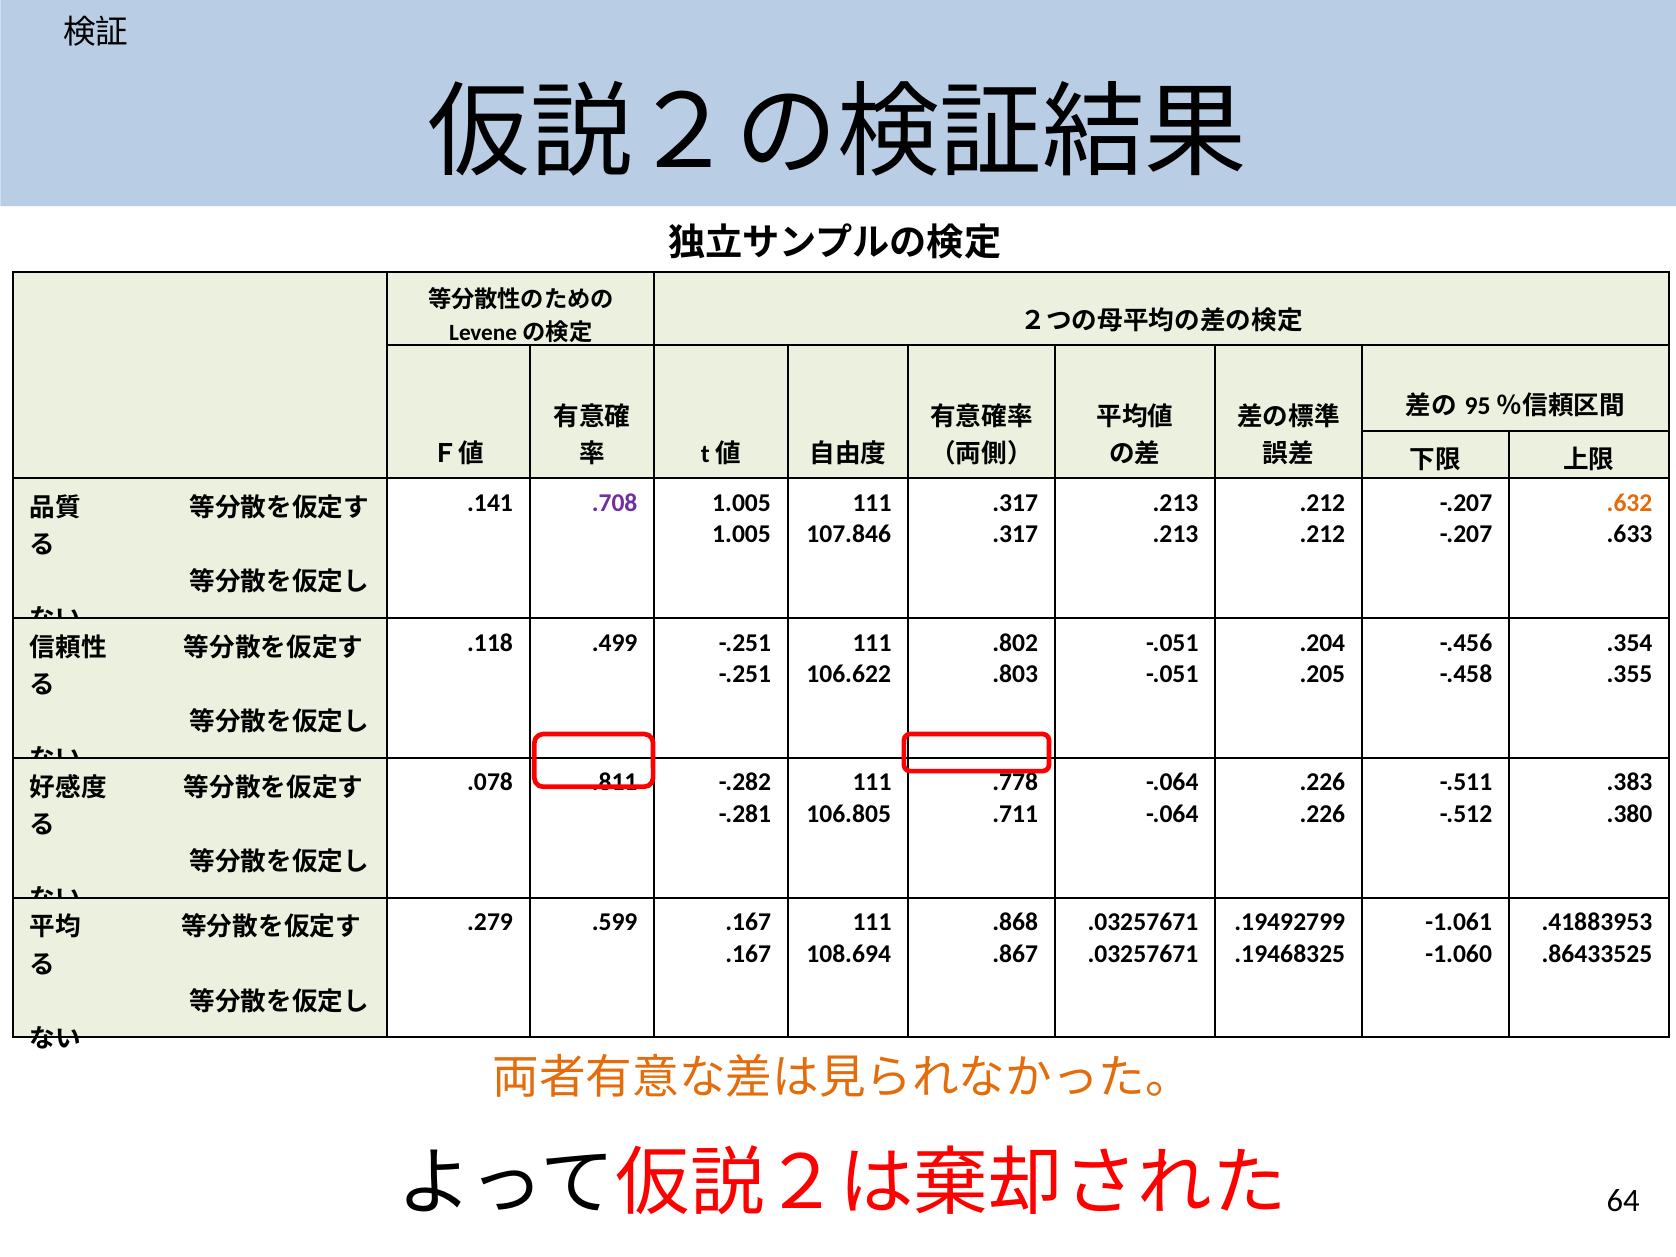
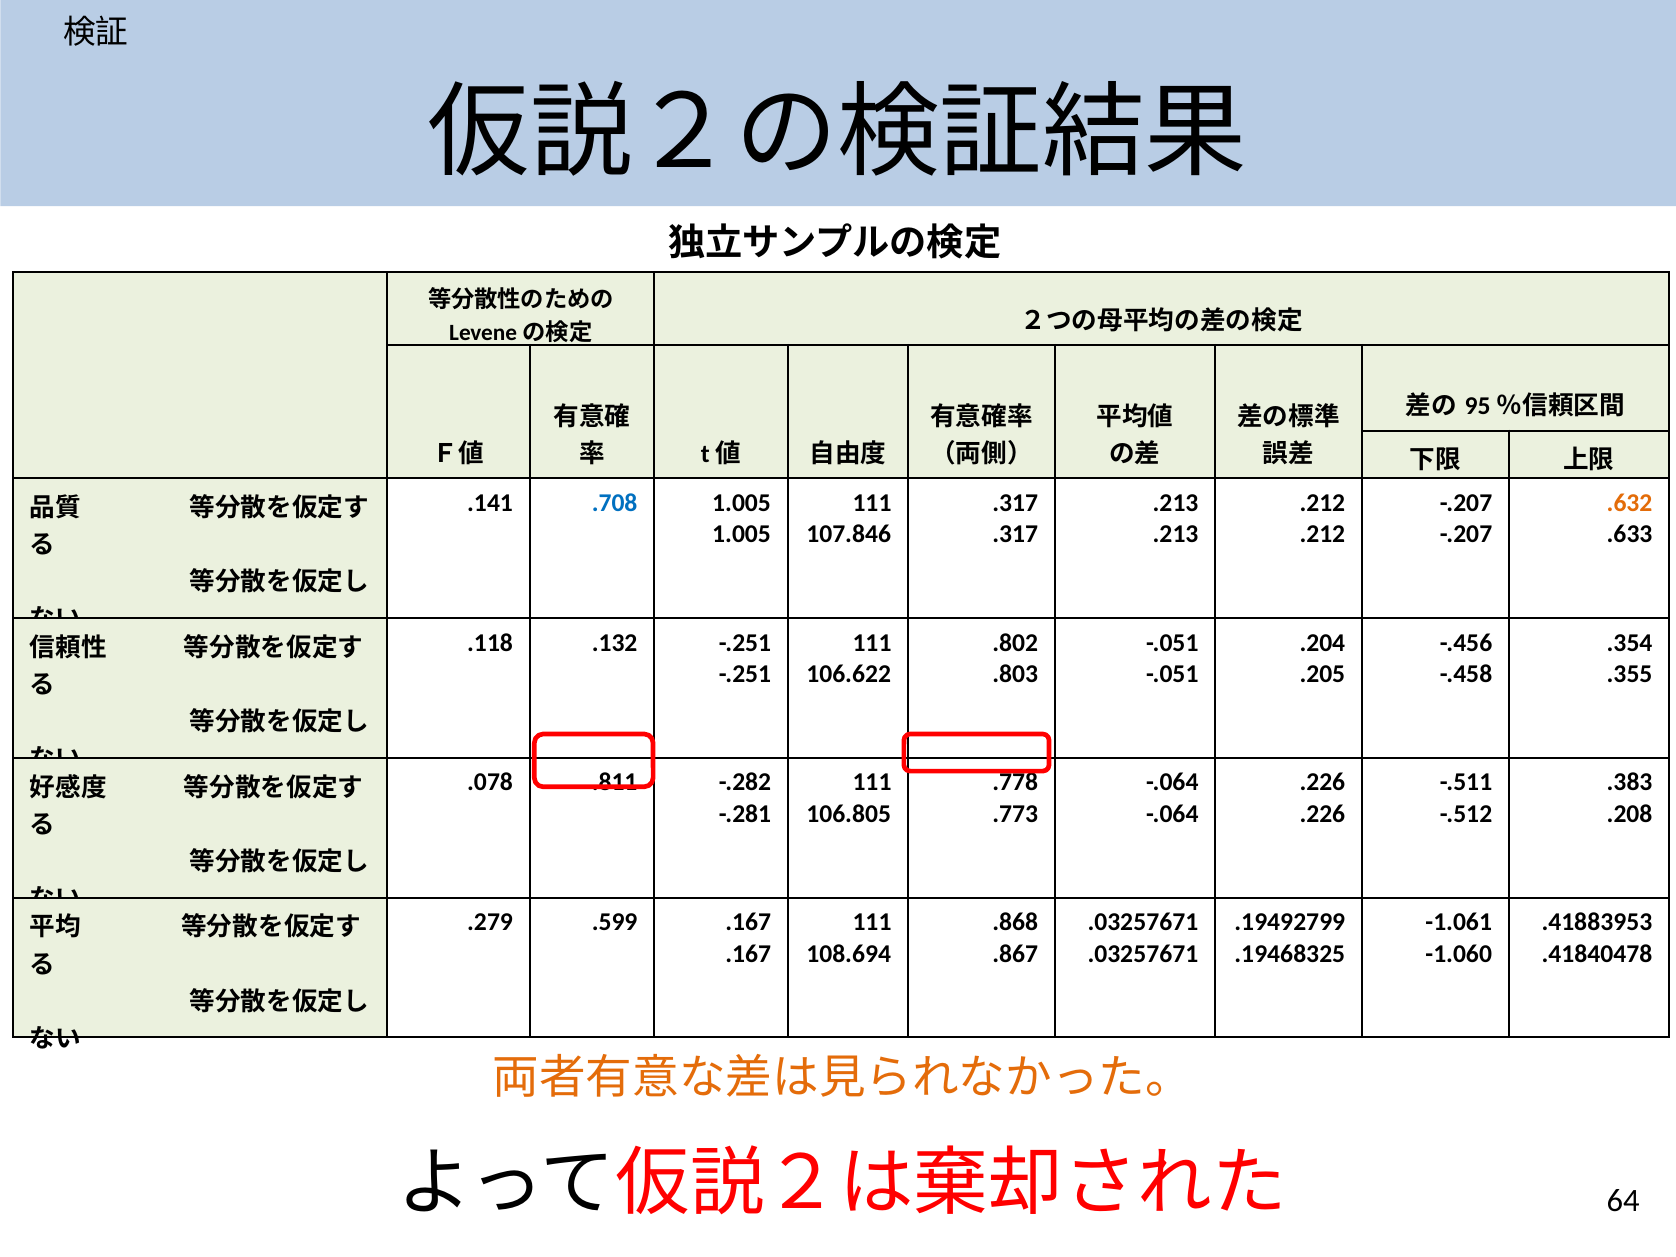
.708 colour: purple -> blue
.499: .499 -> .132
.711: .711 -> .773
.380: .380 -> .208
.86433525: .86433525 -> .41840478
